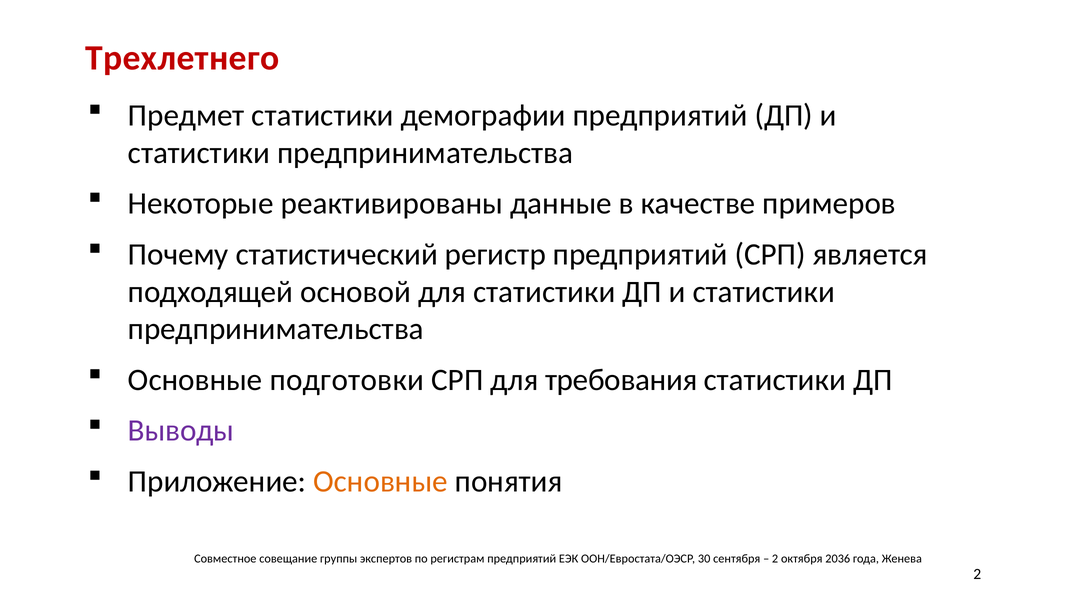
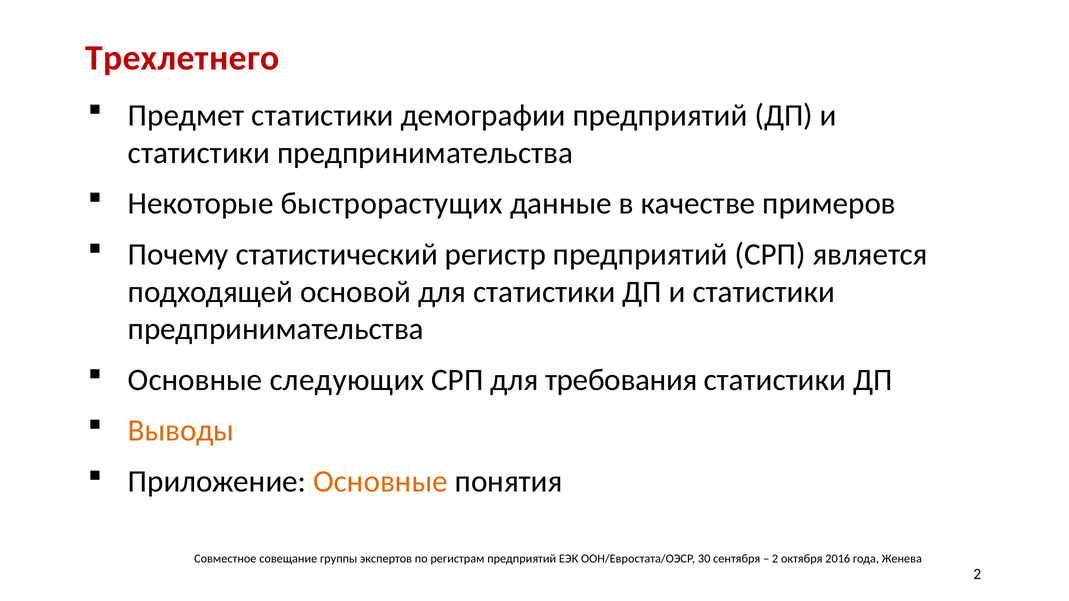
реактивированы: реактивированы -> быстрорастущих
подготовки: подготовки -> следующих
Выводы colour: purple -> orange
2036: 2036 -> 2016
